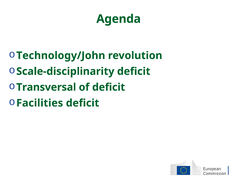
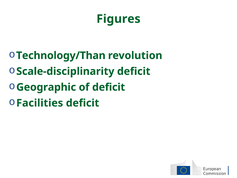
Agenda: Agenda -> Figures
Technology/John: Technology/John -> Technology/Than
Transversal: Transversal -> Geographic
